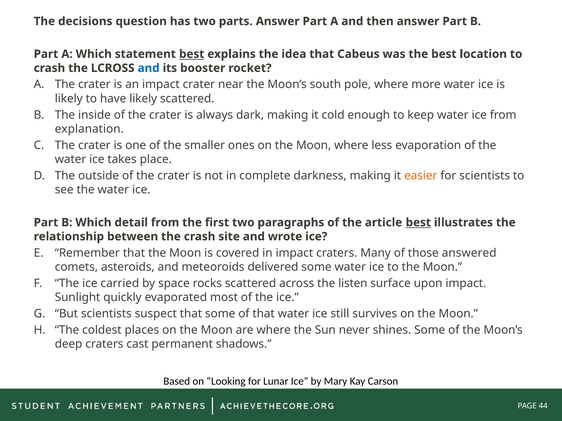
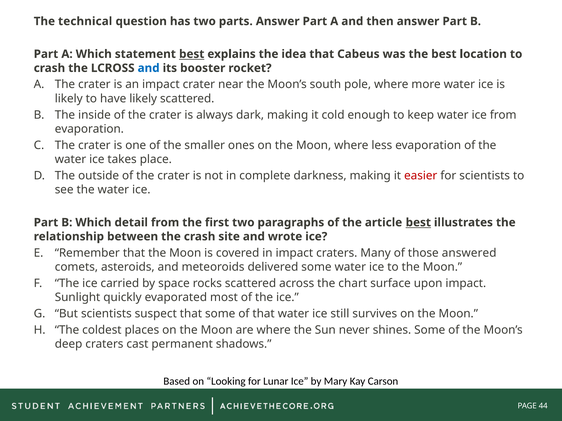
decisions: decisions -> technical
explanation at (89, 129): explanation -> evaporation
easier colour: orange -> red
listen: listen -> chart
